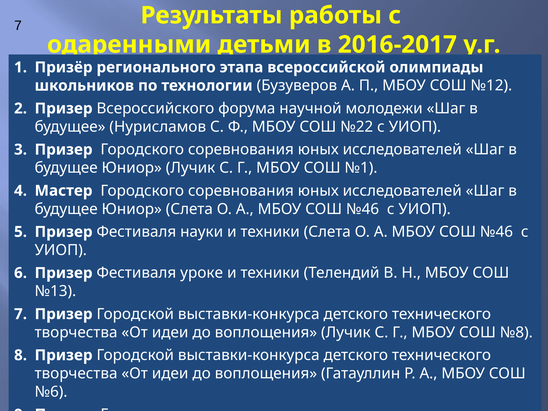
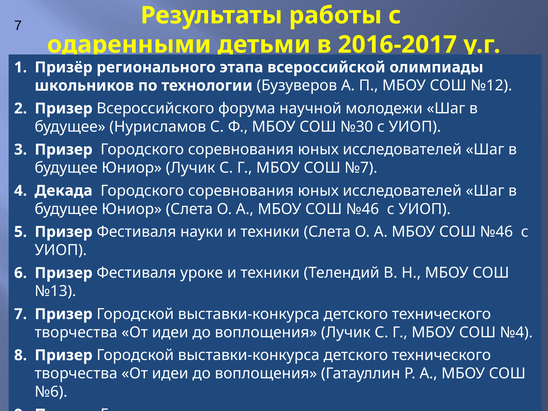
№22: №22 -> №30
№1: №1 -> №7
Мастер: Мастер -> Декада
№8: №8 -> №4
